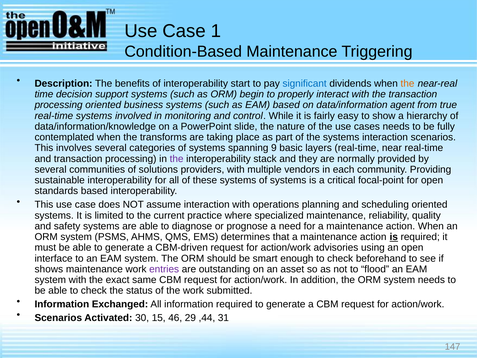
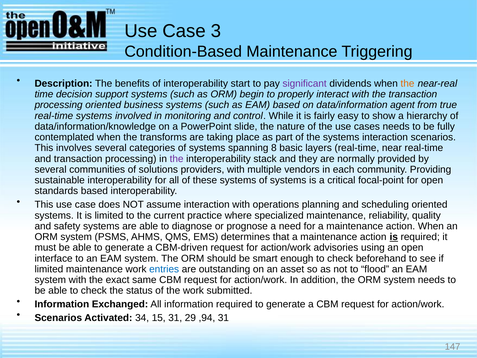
1: 1 -> 3
significant colour: blue -> purple
9: 9 -> 8
shows at (49, 269): shows -> limited
entries colour: purple -> blue
30: 30 -> 34
15 46: 46 -> 31
,44: ,44 -> ,94
